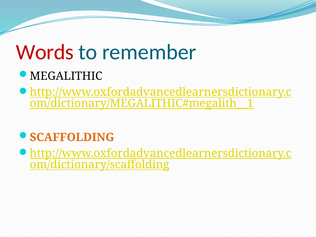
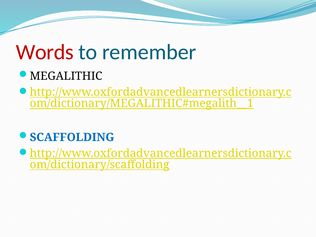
SCAFFOLDING colour: orange -> blue
